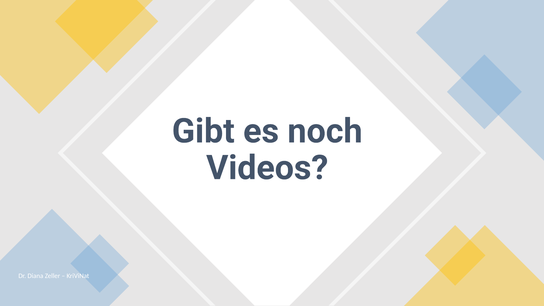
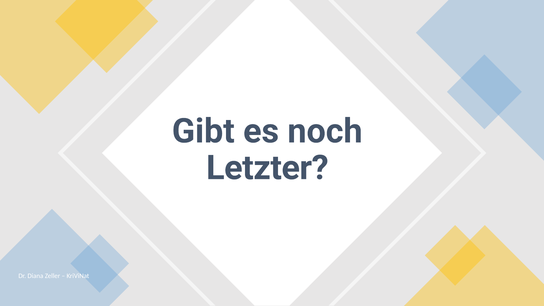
Videos: Videos -> Letzter
